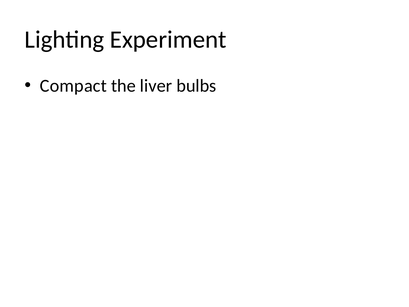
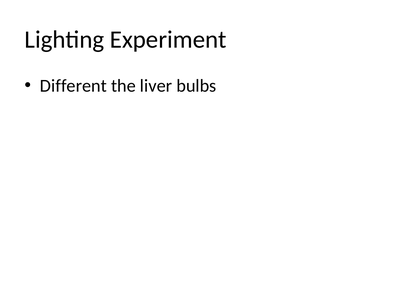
Compact: Compact -> Different
